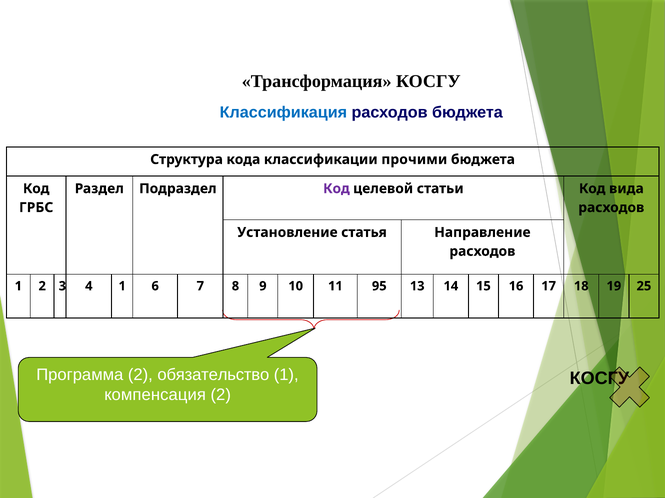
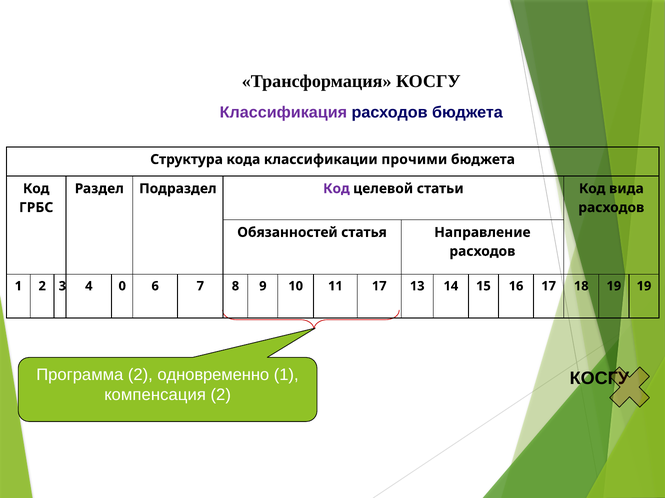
Классификация colour: blue -> purple
Установление: Установление -> Обязанностей
4 1: 1 -> 0
11 95: 95 -> 17
19 25: 25 -> 19
обязательство: обязательство -> одновременно
